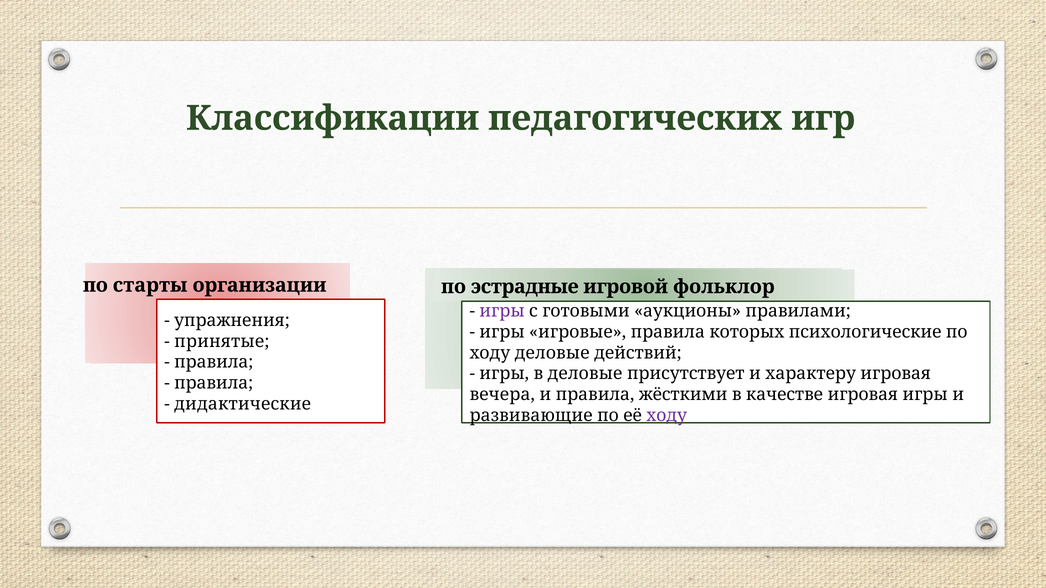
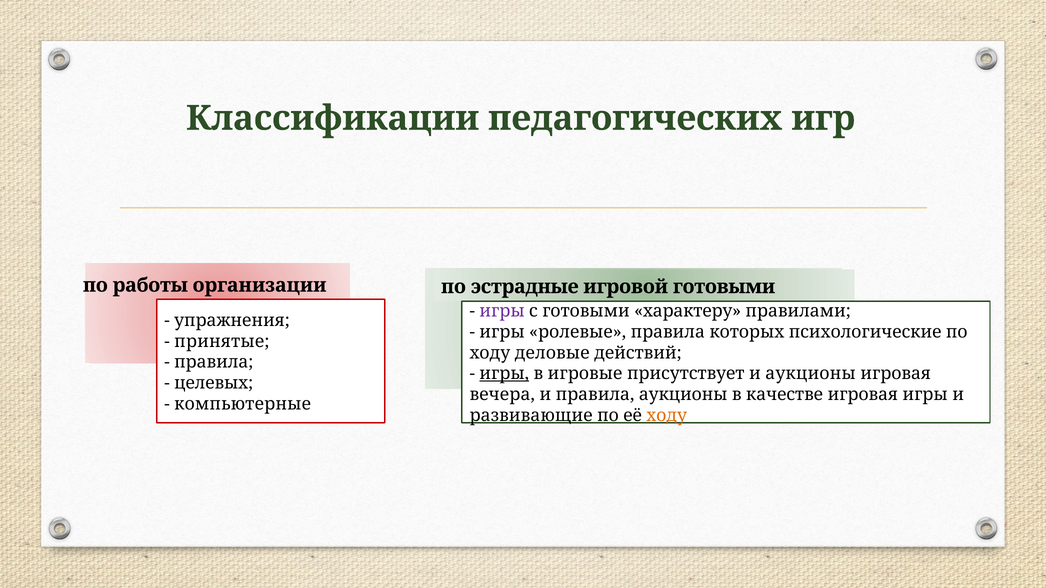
старты: старты -> работы
игровой фольклор: фольклор -> готовыми
аукционы: аукционы -> характеру
игровые: игровые -> ролевые
игры at (504, 374) underline: none -> present
в деловые: деловые -> игровые
и характеру: характеру -> аукционы
правила at (214, 383): правила -> целевых
правила жёсткими: жёсткими -> аукционы
дидактические: дидактические -> компьютерные
ходу at (667, 416) colour: purple -> orange
